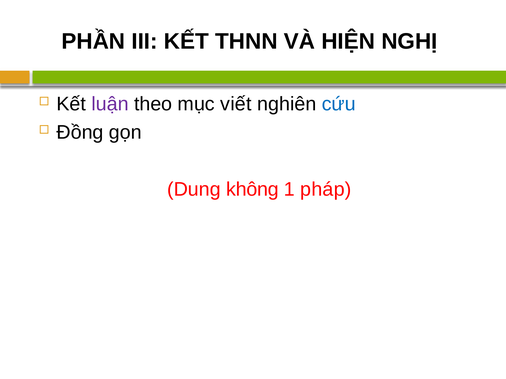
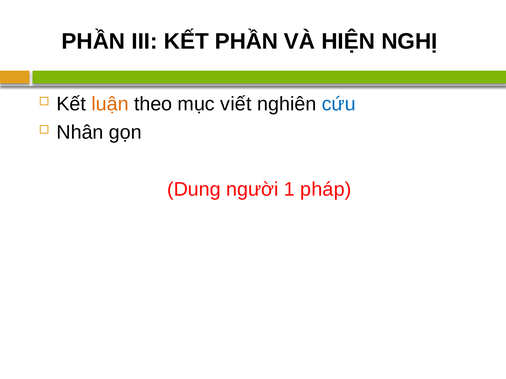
KẾT THNN: THNN -> PHẦN
luận colour: purple -> orange
Đồng: Đồng -> Nhân
không: không -> người
